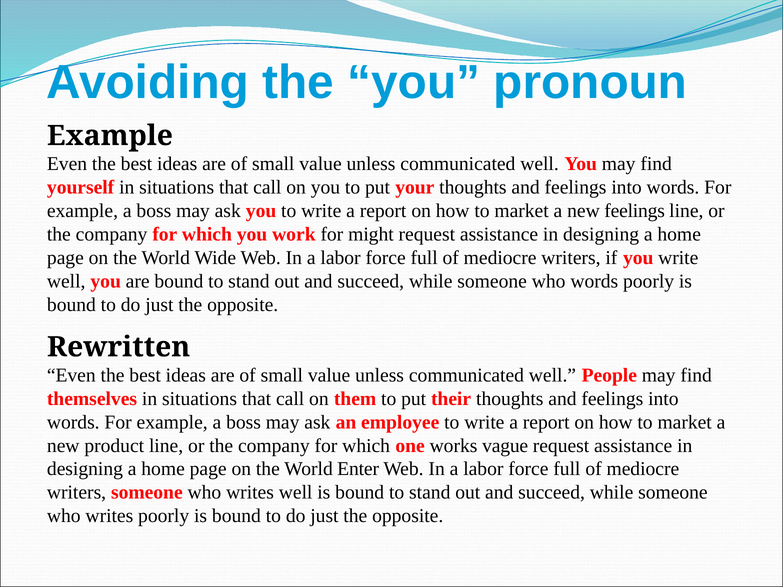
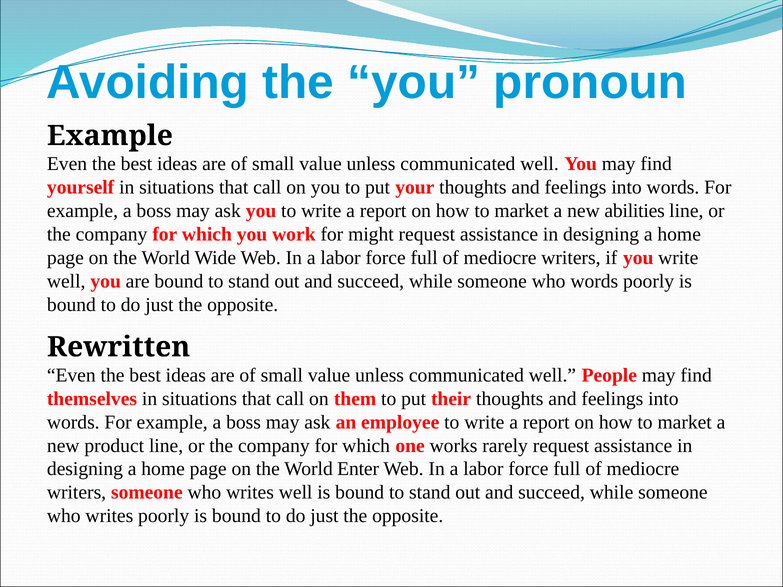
new feelings: feelings -> abilities
vague: vague -> rarely
